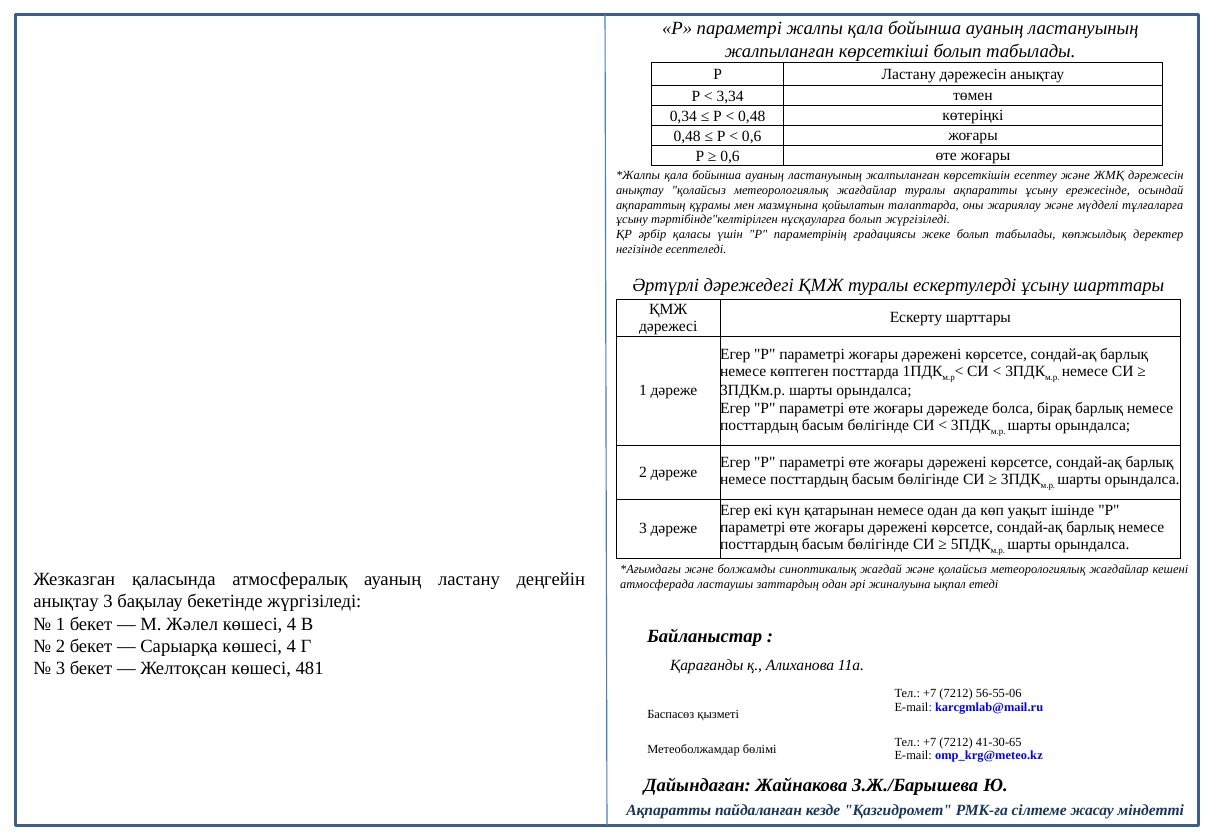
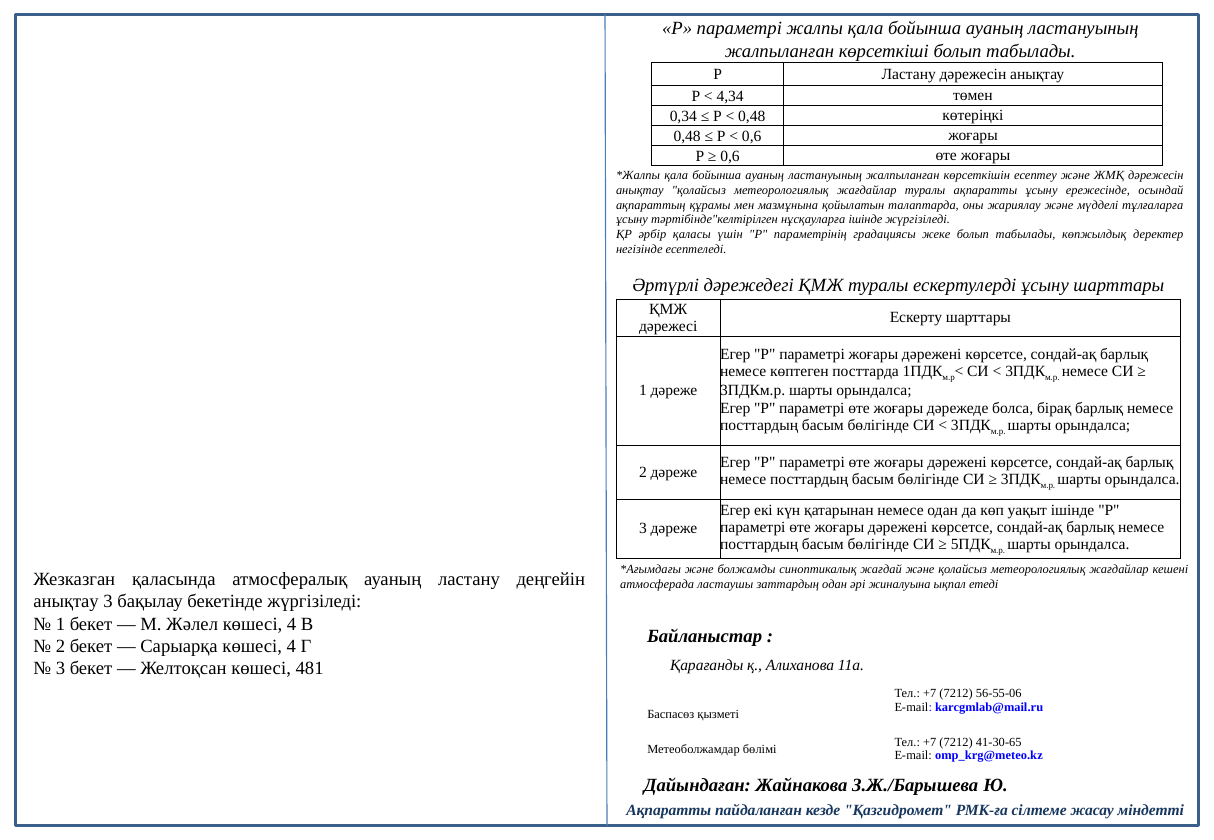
3,34: 3,34 -> 4,34
нұсқауларға болып: болып -> ішінде
